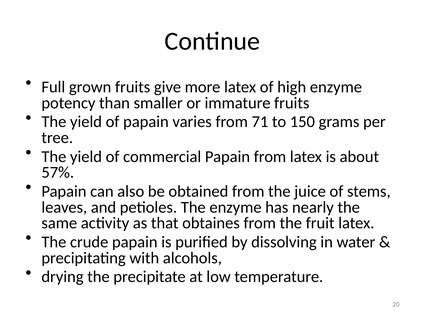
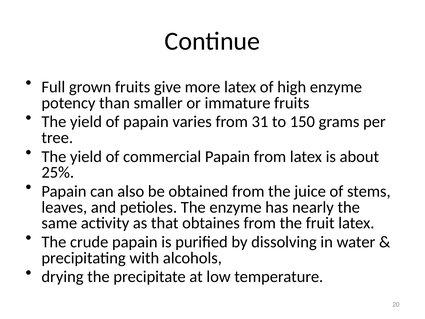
71: 71 -> 31
57%: 57% -> 25%
